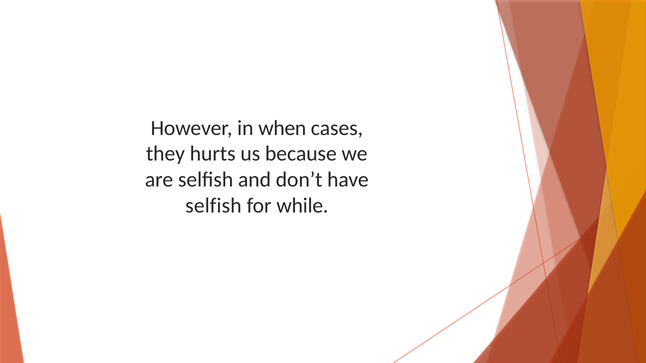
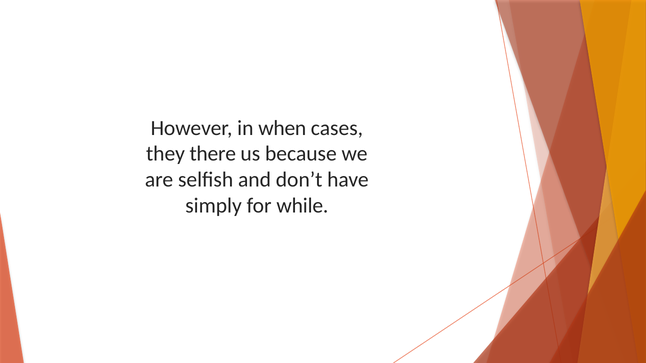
hurts: hurts -> there
selfish at (213, 206): selfish -> simply
